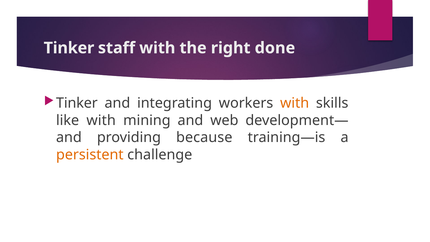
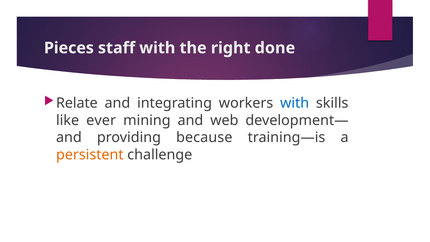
Tinker at (69, 48): Tinker -> Pieces
Tinker at (77, 103): Tinker -> Relate
with at (295, 103) colour: orange -> blue
like with: with -> ever
